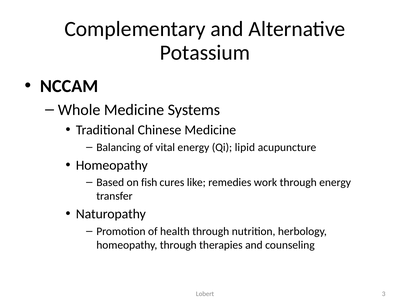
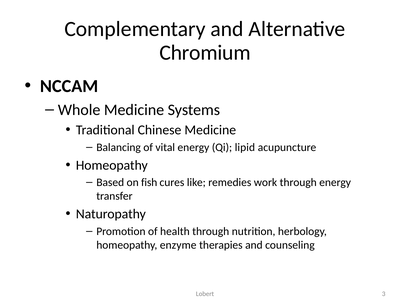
Potassium: Potassium -> Chromium
homeopathy through: through -> enzyme
